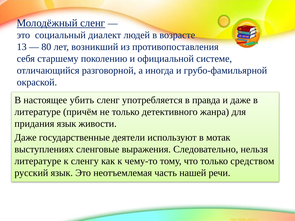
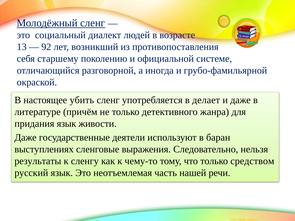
80: 80 -> 92
правда: правда -> делает
мотак: мотак -> баран
литературе at (38, 161): литературе -> результаты
